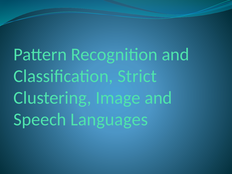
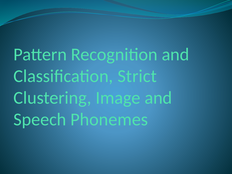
Languages: Languages -> Phonemes
